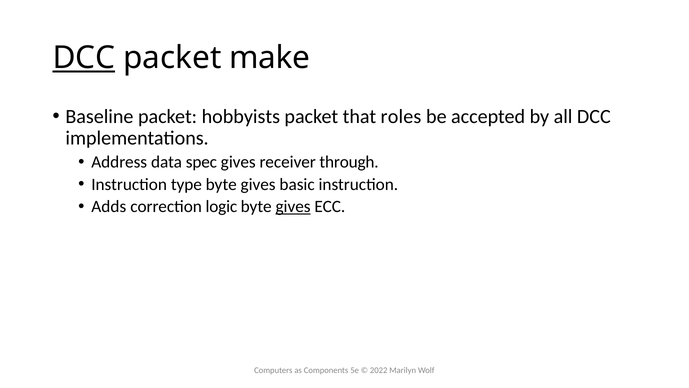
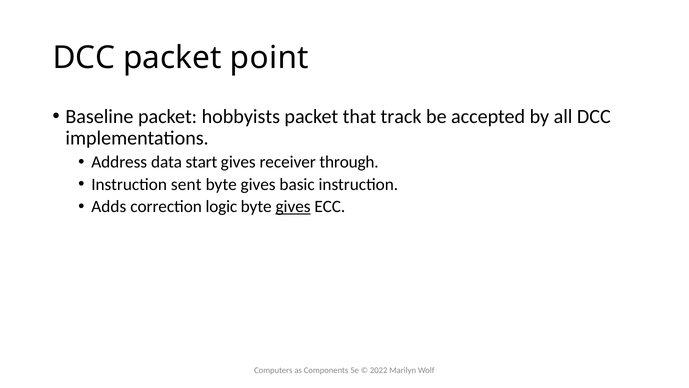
DCC at (84, 58) underline: present -> none
make: make -> point
roles: roles -> track
spec: spec -> start
type: type -> sent
